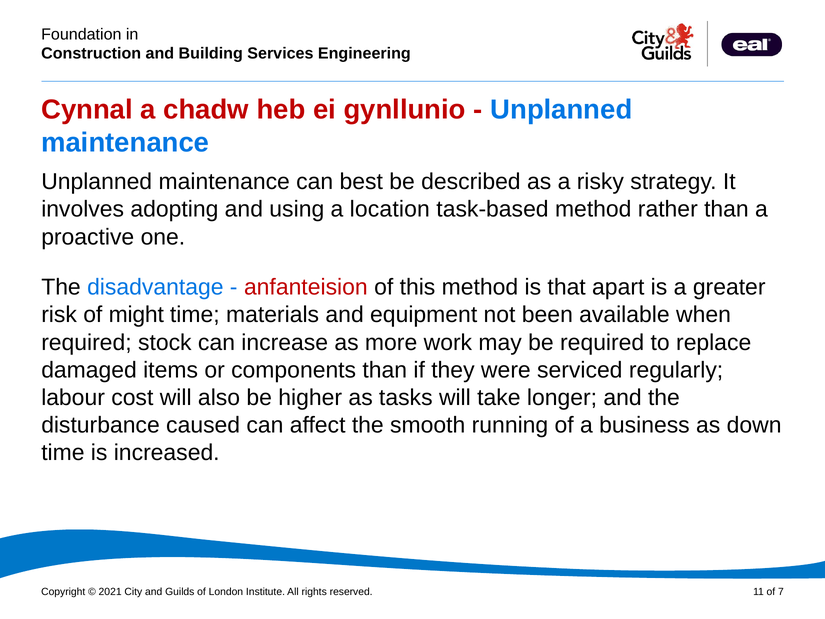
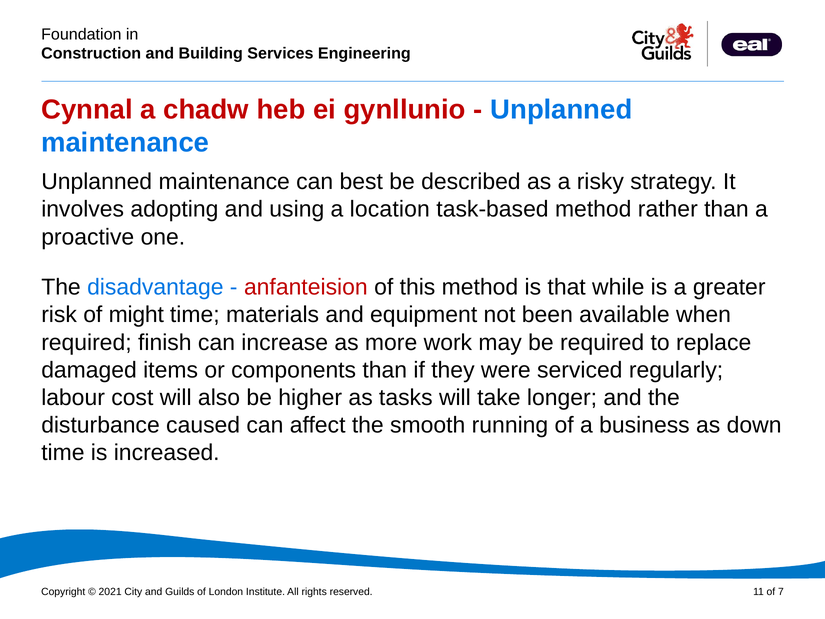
apart: apart -> while
stock: stock -> finish
